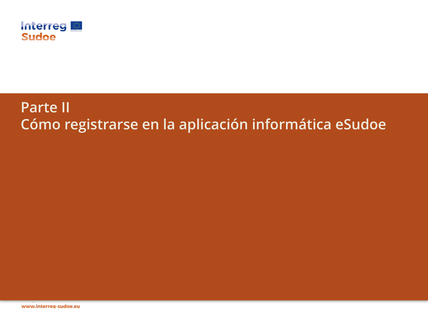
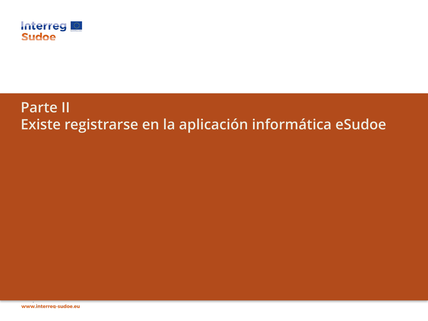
Cómo: Cómo -> Existe
